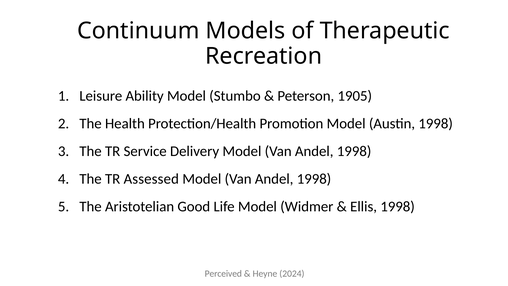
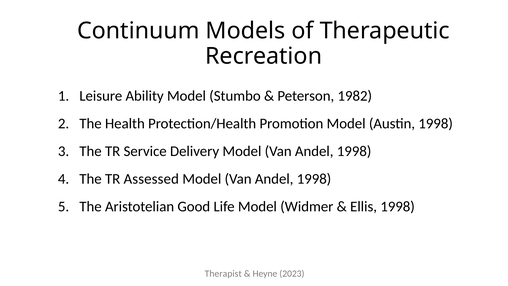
1905: 1905 -> 1982
Perceived: Perceived -> Therapist
2024: 2024 -> 2023
